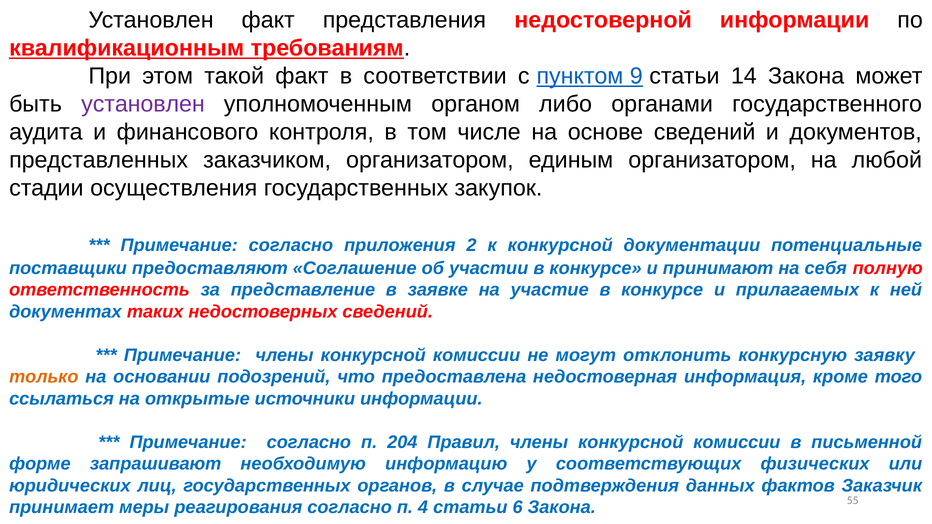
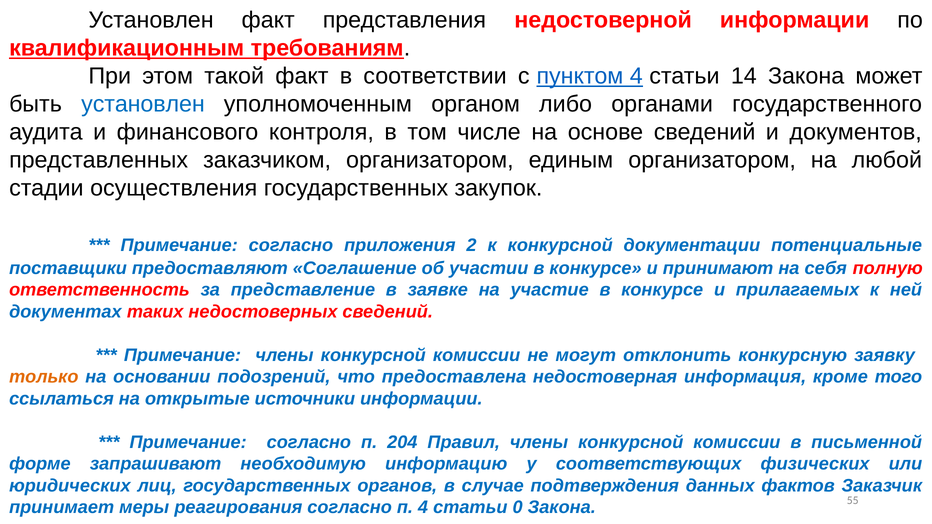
пунктом 9: 9 -> 4
установлен at (143, 104) colour: purple -> blue
6: 6 -> 0
